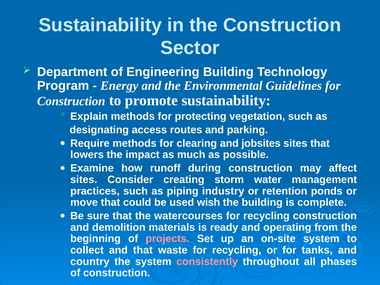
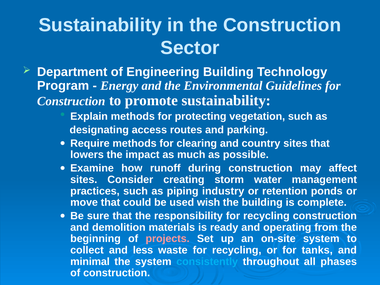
jobsites: jobsites -> country
watercourses: watercourses -> responsibility
and that: that -> less
country: country -> minimal
consistently colour: pink -> light blue
